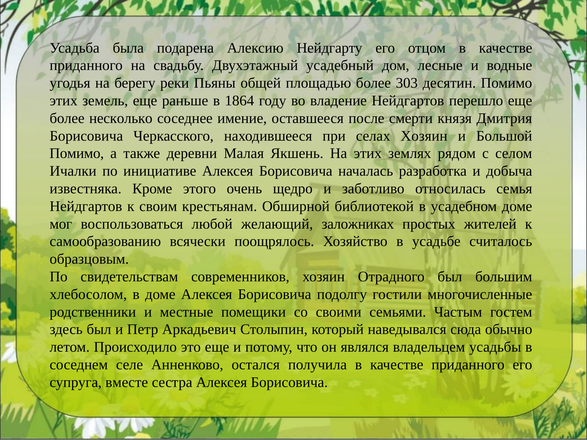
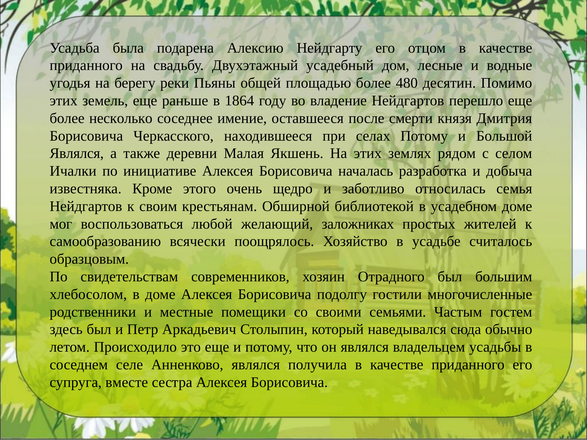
303: 303 -> 480
селах Хозяин: Хозяин -> Потому
Помимо at (77, 154): Помимо -> Являлся
Анненково остался: остался -> являлся
